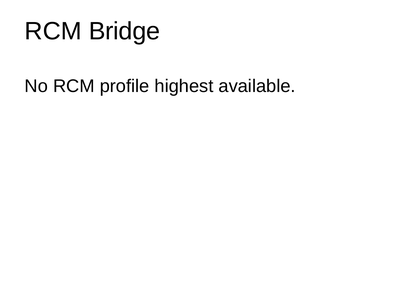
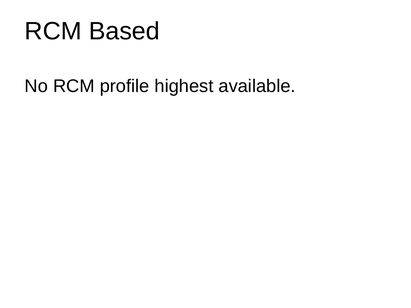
Bridge: Bridge -> Based
